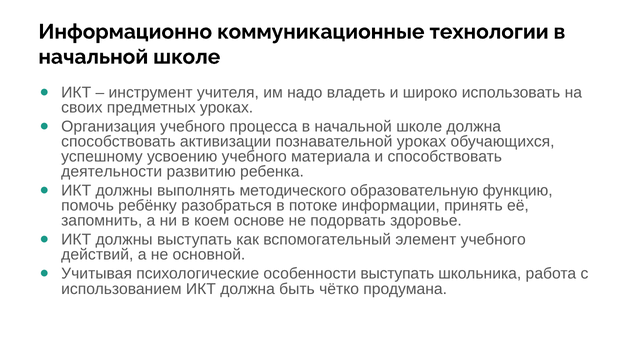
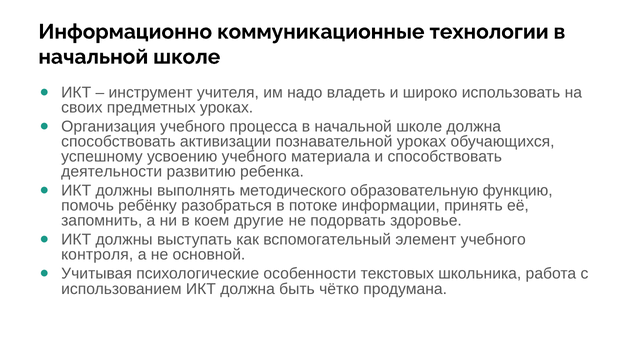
основе: основе -> другие
действий: действий -> контроля
особенности выступать: выступать -> текстовых
